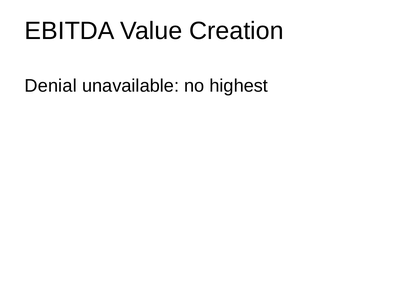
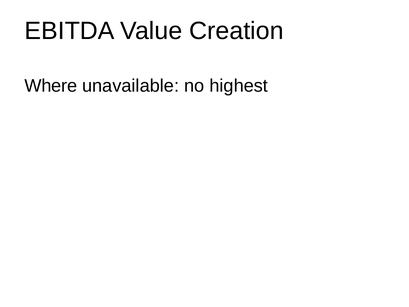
Denial: Denial -> Where
